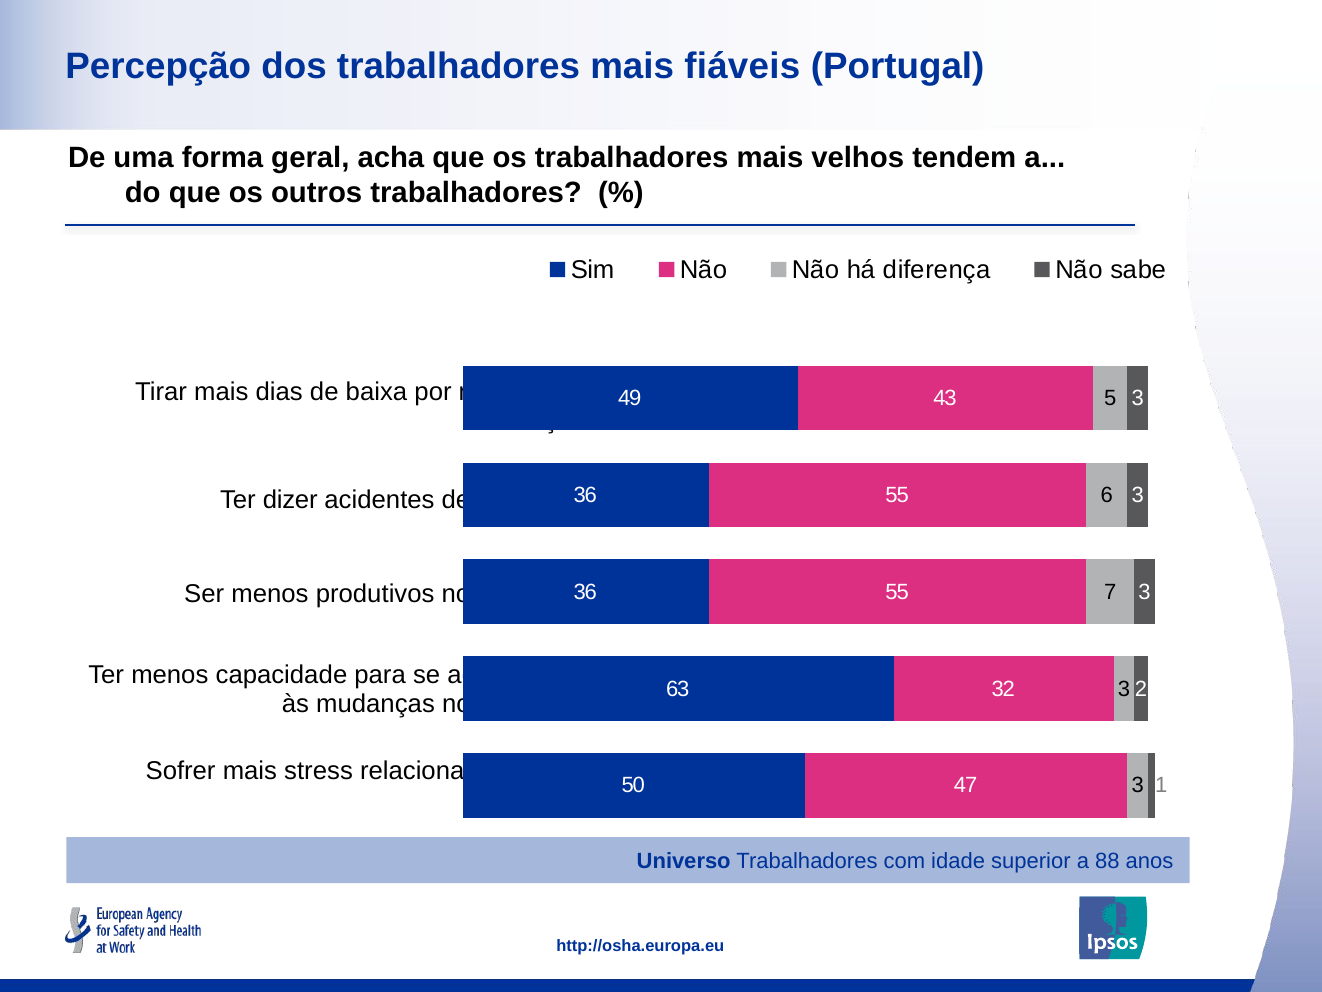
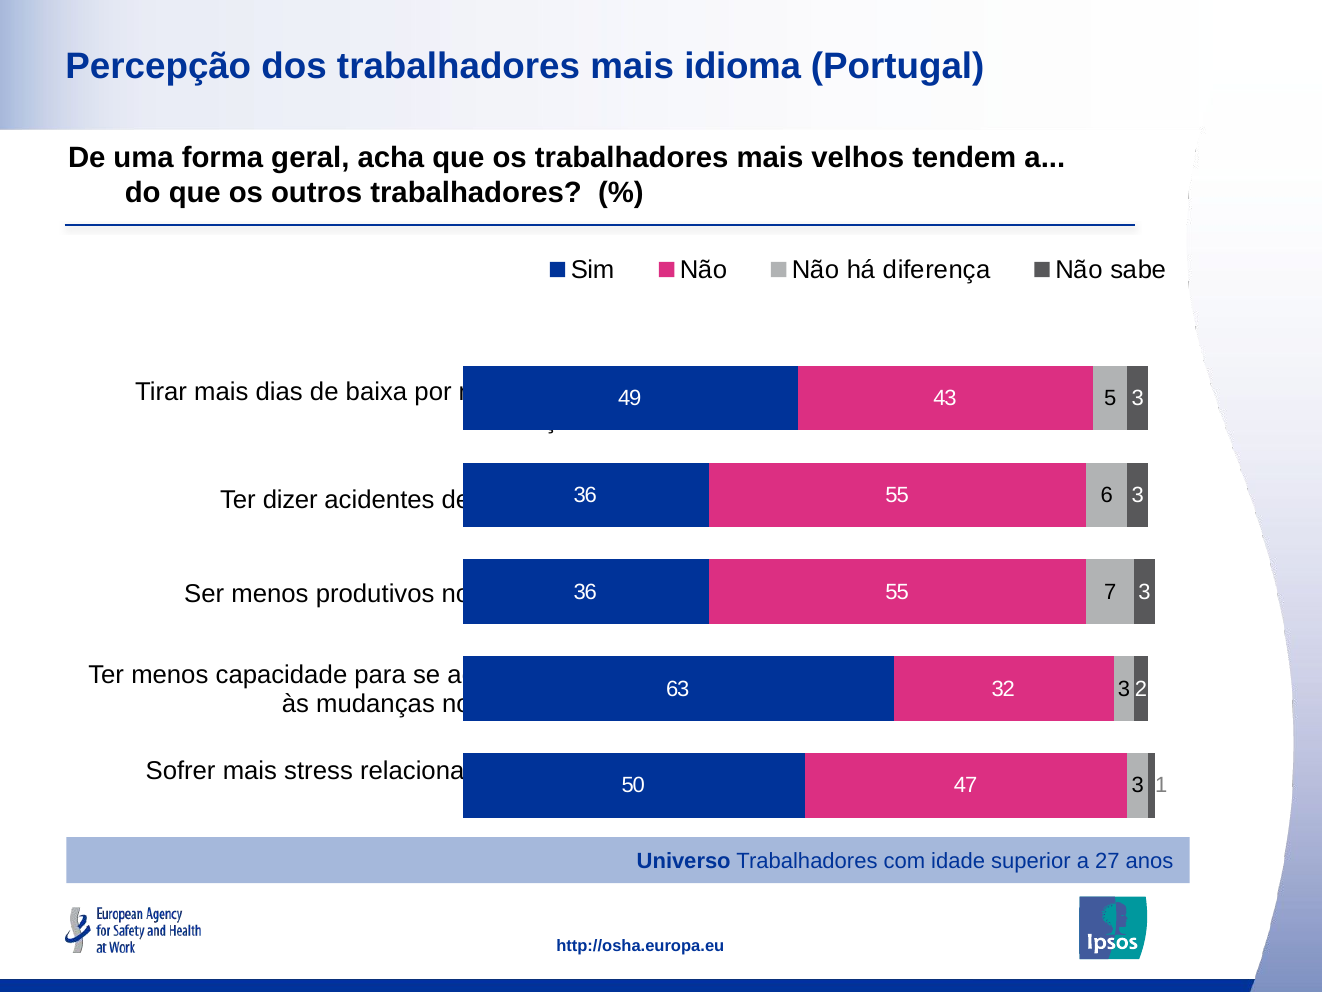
fiáveis: fiáveis -> idioma
88: 88 -> 27
